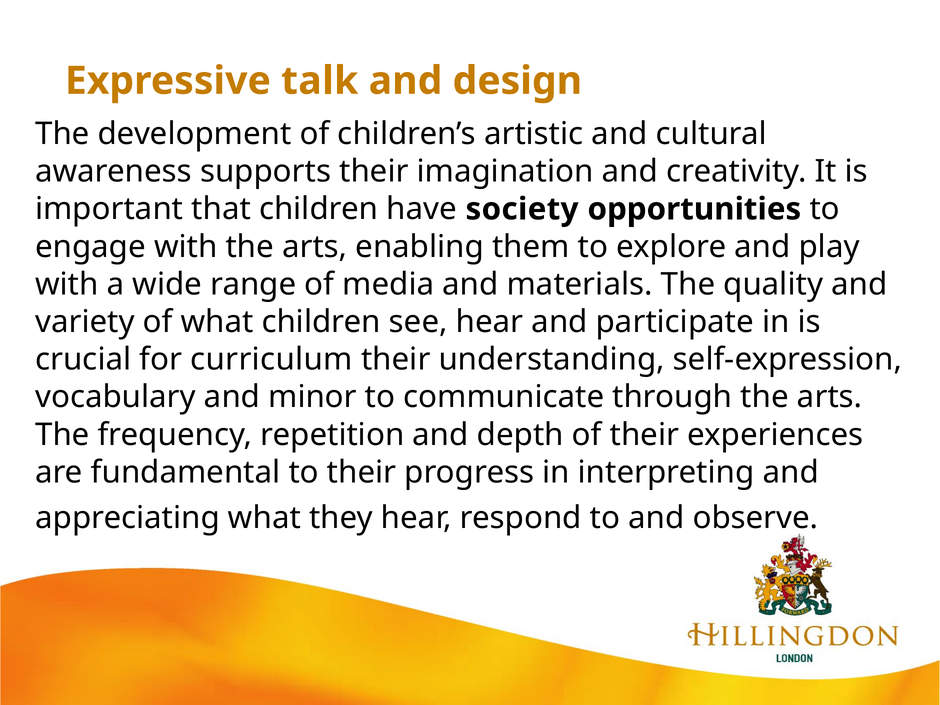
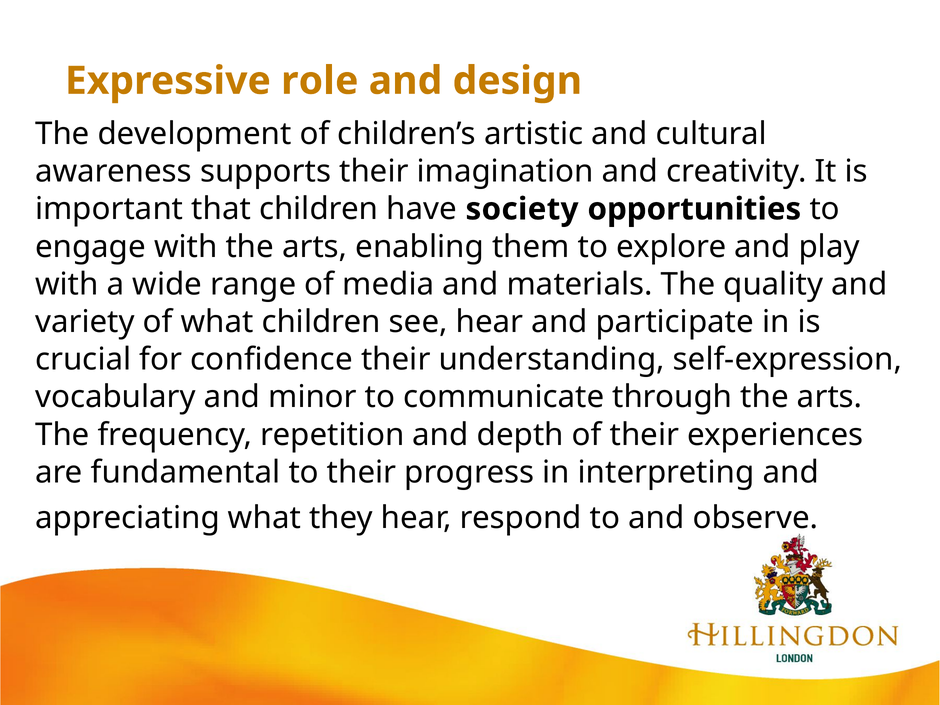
talk: talk -> role
curriculum: curriculum -> confidence
